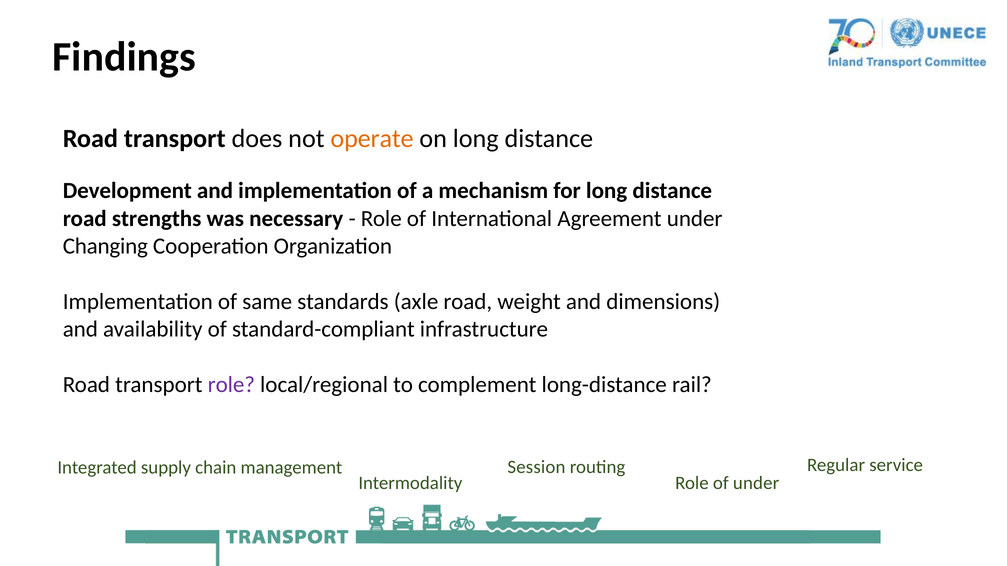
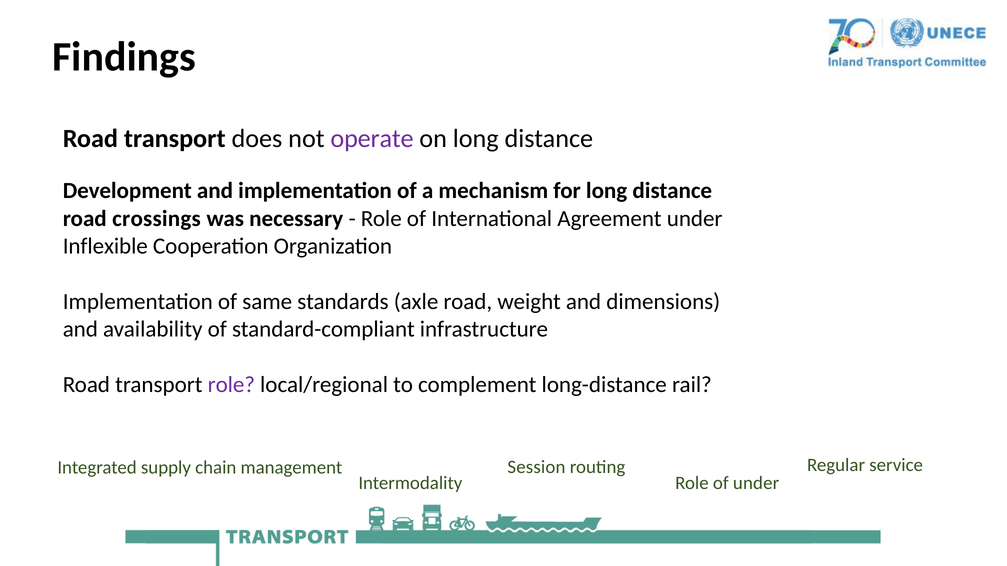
operate colour: orange -> purple
strengths: strengths -> crossings
Changing: Changing -> Inflexible
